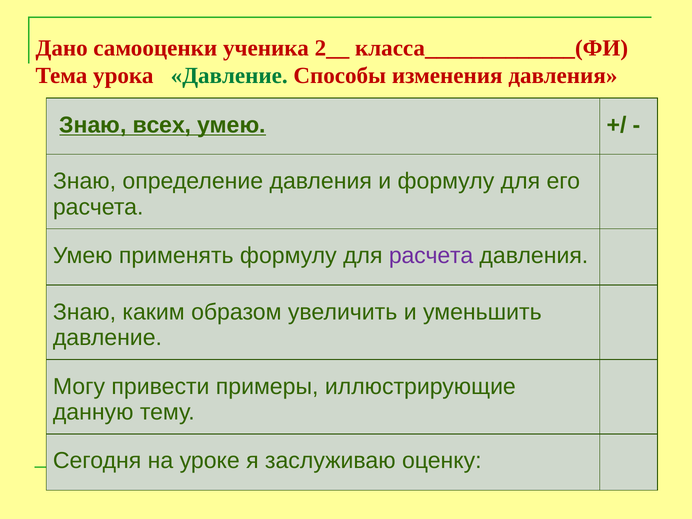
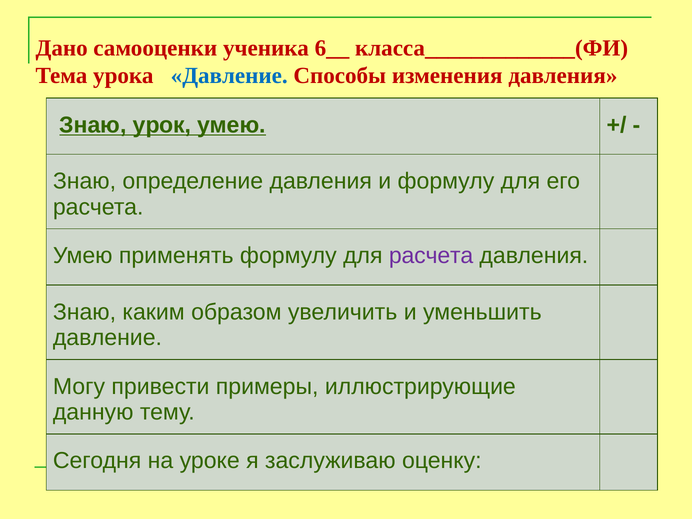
2__: 2__ -> 6__
Давление at (229, 76) colour: green -> blue
всех: всех -> урок
